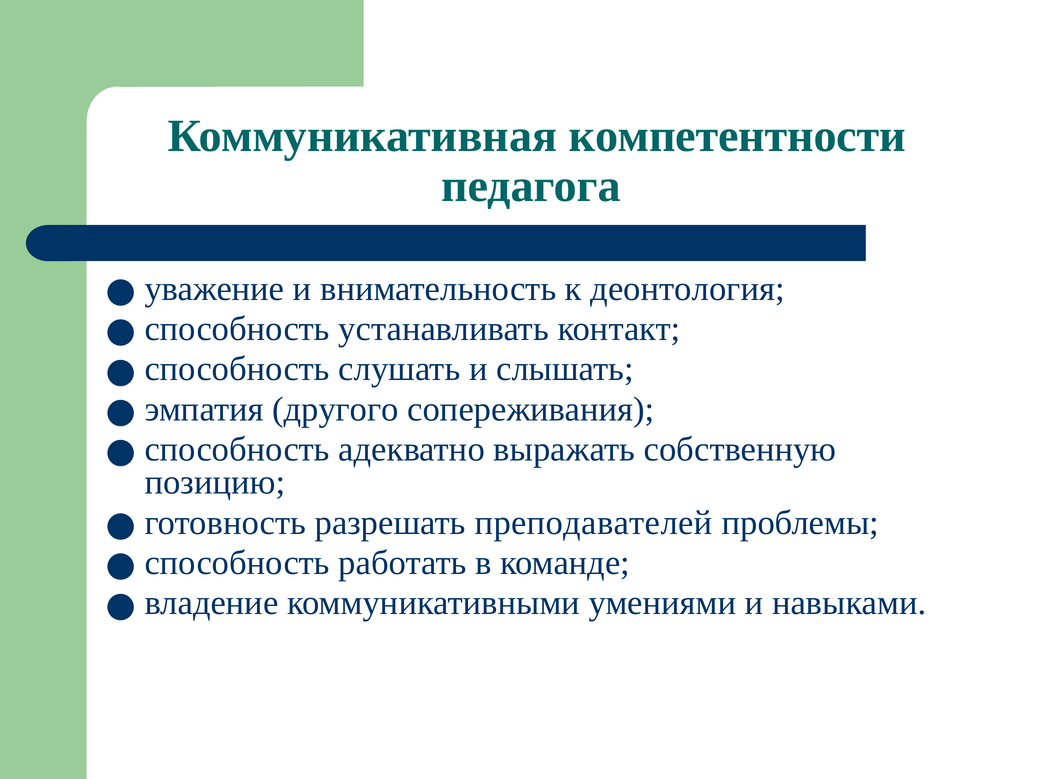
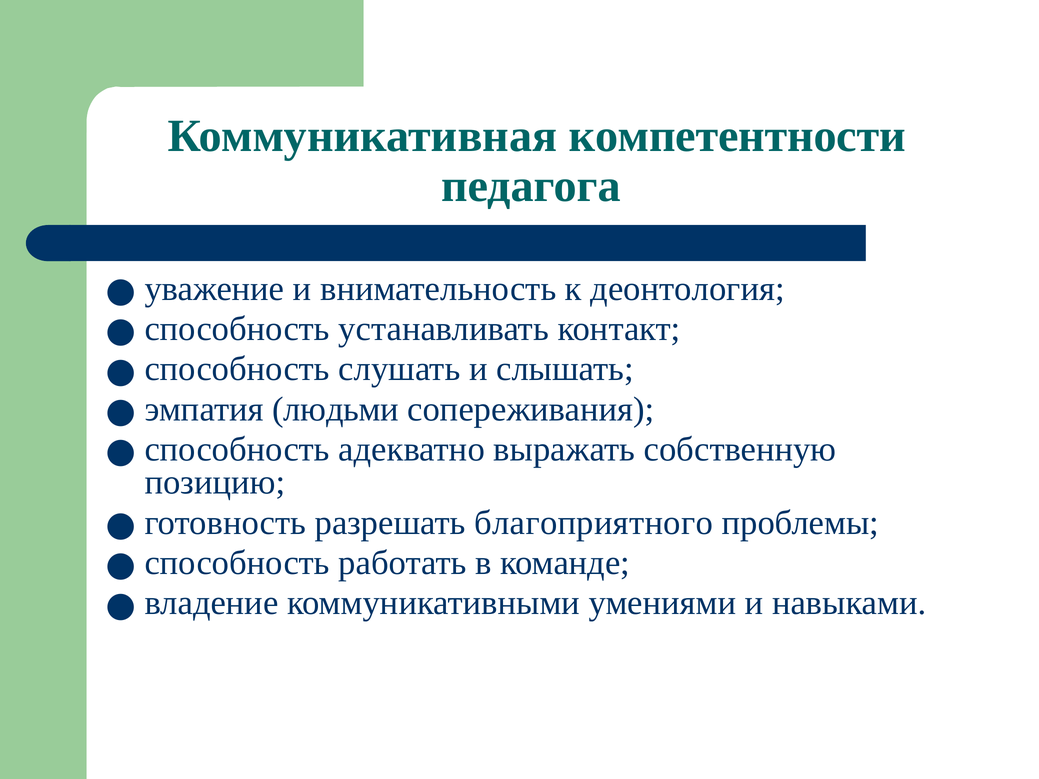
другого: другого -> людьми
преподавателей: преподавателей -> благоприятного
